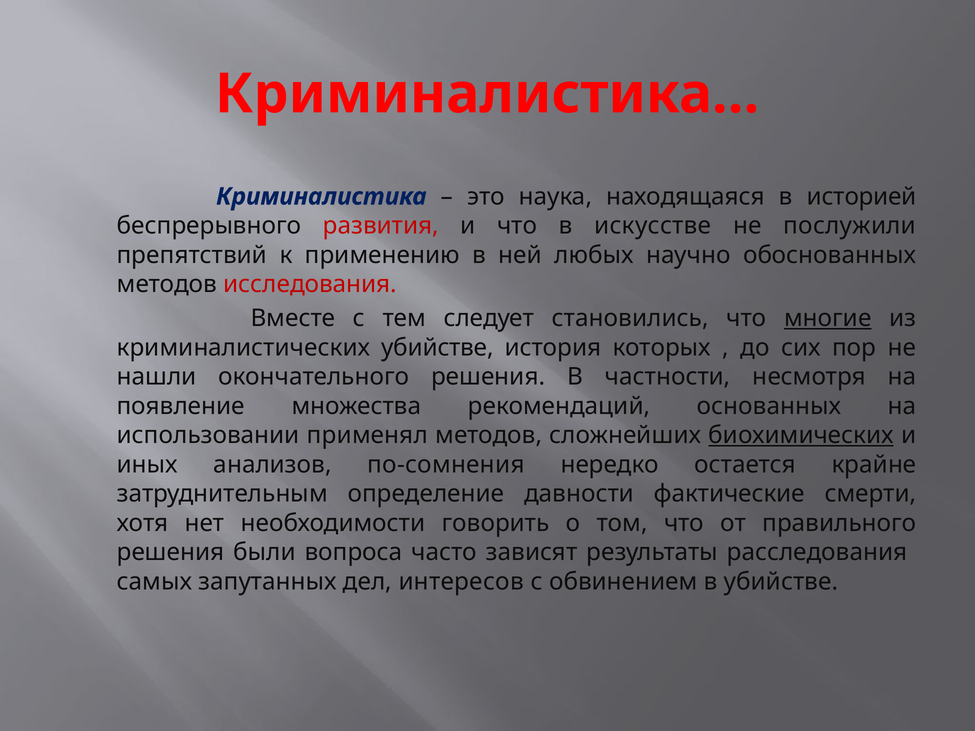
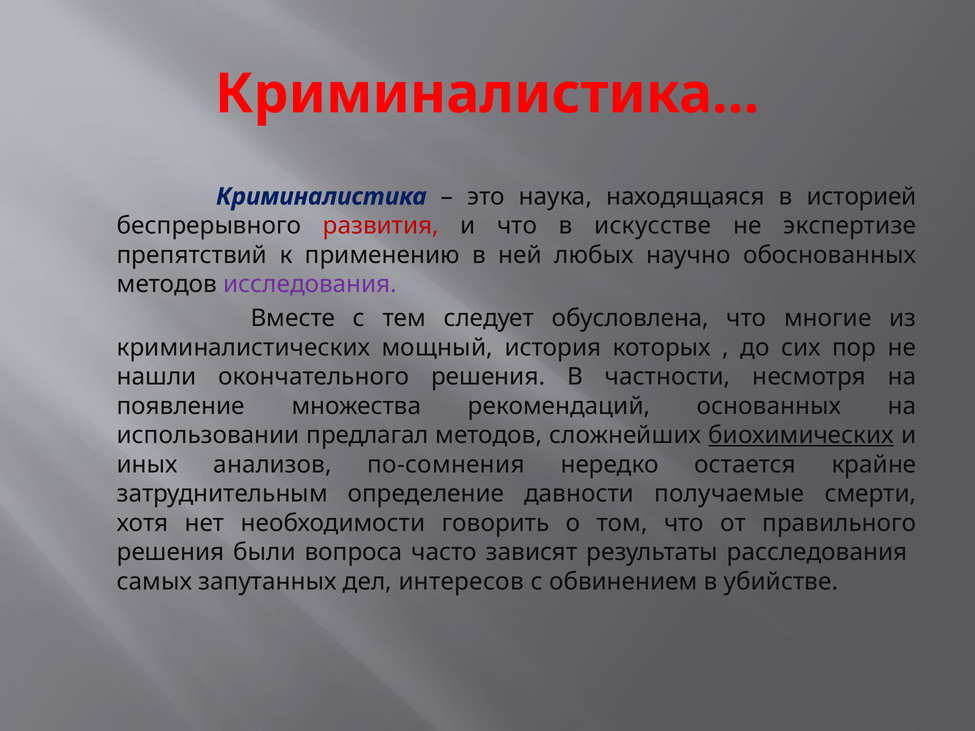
послужили: послужили -> экспертизе
исследования colour: red -> purple
становились: становились -> обусловлена
многие underline: present -> none
криминалистических убийстве: убийстве -> мощный
применял: применял -> предлагал
фактические: фактические -> получаемые
